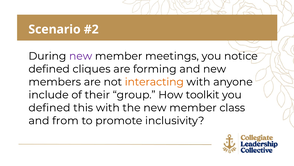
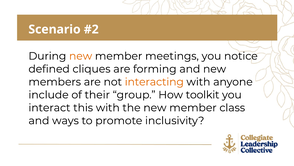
new at (81, 56) colour: purple -> orange
defined at (49, 107): defined -> interact
from: from -> ways
